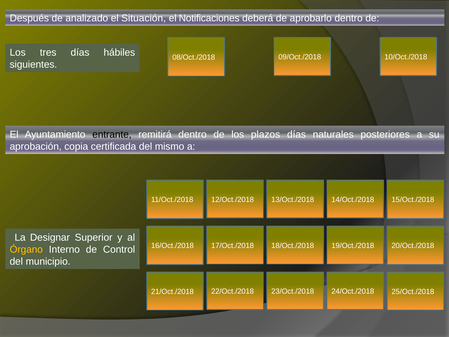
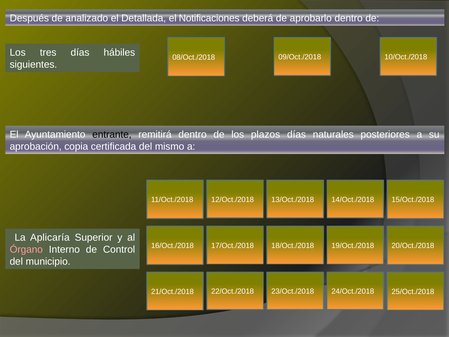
Situación: Situación -> Detallada
Designar: Designar -> Aplicaría
Órgano colour: yellow -> pink
